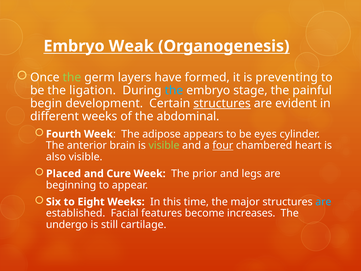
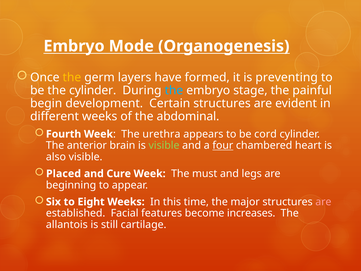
Weak: Weak -> Mode
the at (72, 77) colour: light green -> yellow
the ligation: ligation -> cylinder
structures at (222, 103) underline: present -> none
adipose: adipose -> urethra
eyes: eyes -> cord
prior: prior -> must
are at (323, 202) colour: light blue -> pink
undergo: undergo -> allantois
